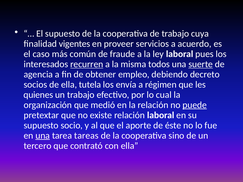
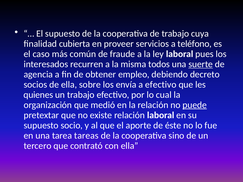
vigentes: vigentes -> cubierta
acuerdo: acuerdo -> teléfono
recurren underline: present -> none
tutela: tutela -> sobre
a régimen: régimen -> efectivo
una at (43, 136) underline: present -> none
